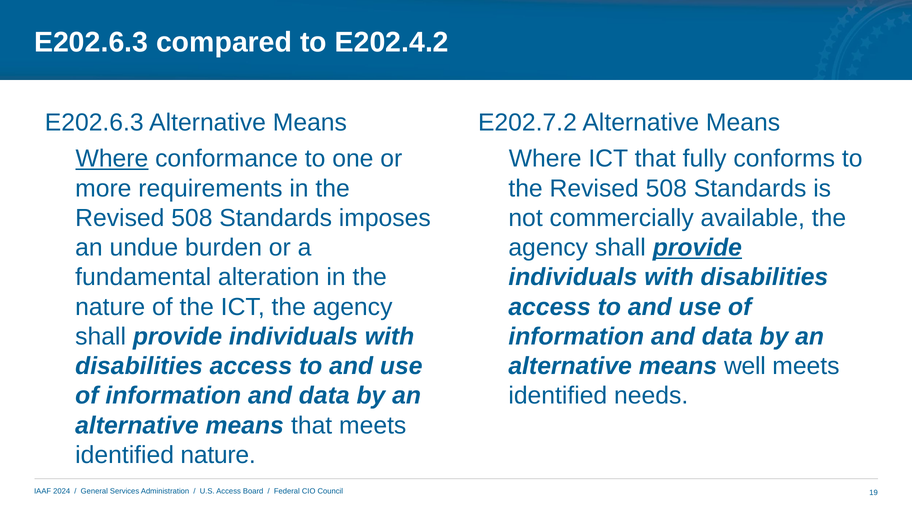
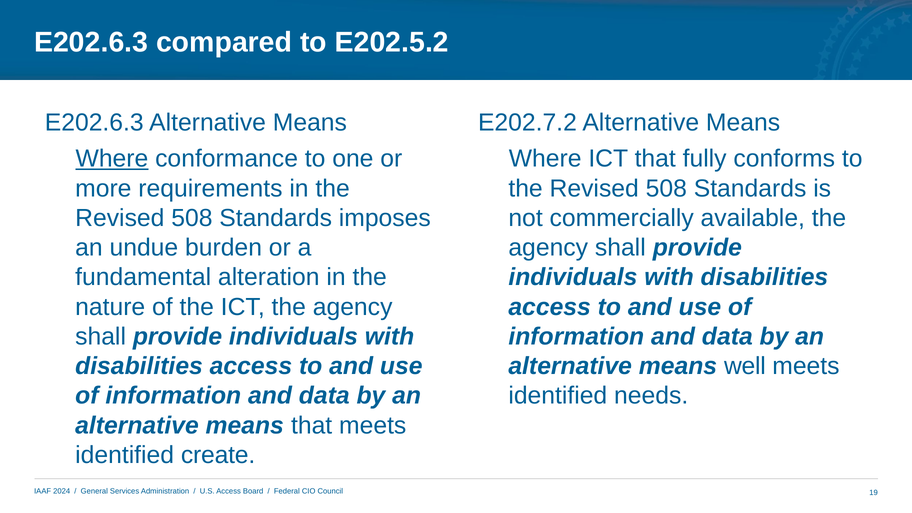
E202.4.2: E202.4.2 -> E202.5.2
provide at (697, 248) underline: present -> none
identified nature: nature -> create
